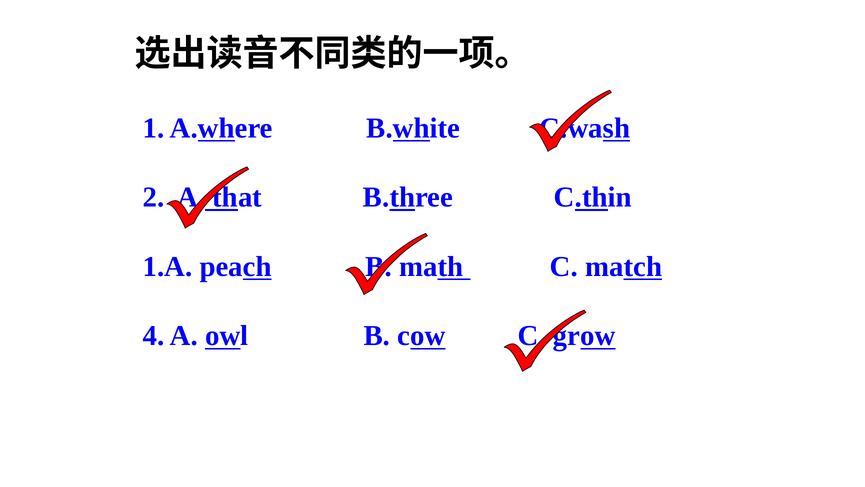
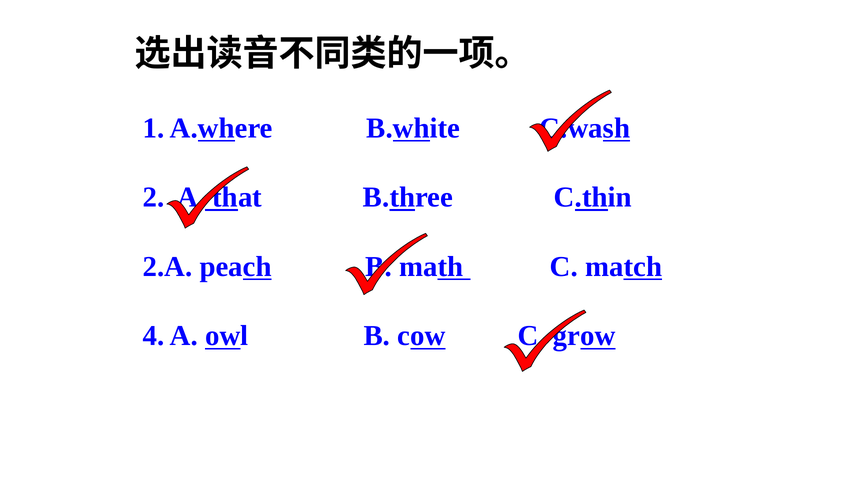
1.A: 1.A -> 2.A
